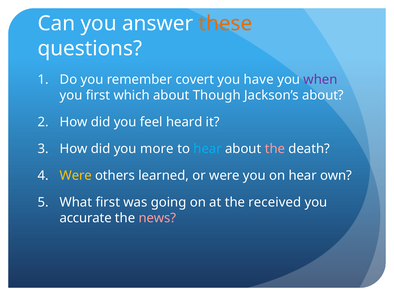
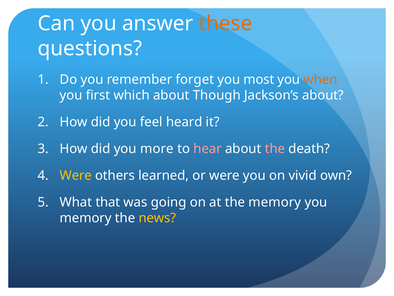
covert: covert -> forget
have: have -> most
when colour: purple -> orange
hear at (208, 149) colour: light blue -> pink
on hear: hear -> vivid
What first: first -> that
the received: received -> memory
accurate at (86, 218): accurate -> memory
news colour: pink -> yellow
